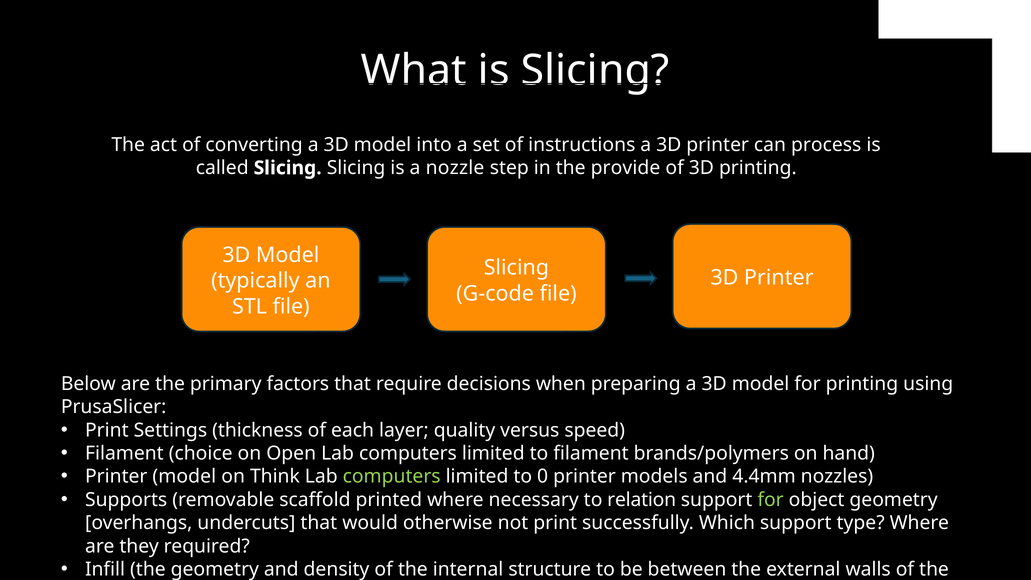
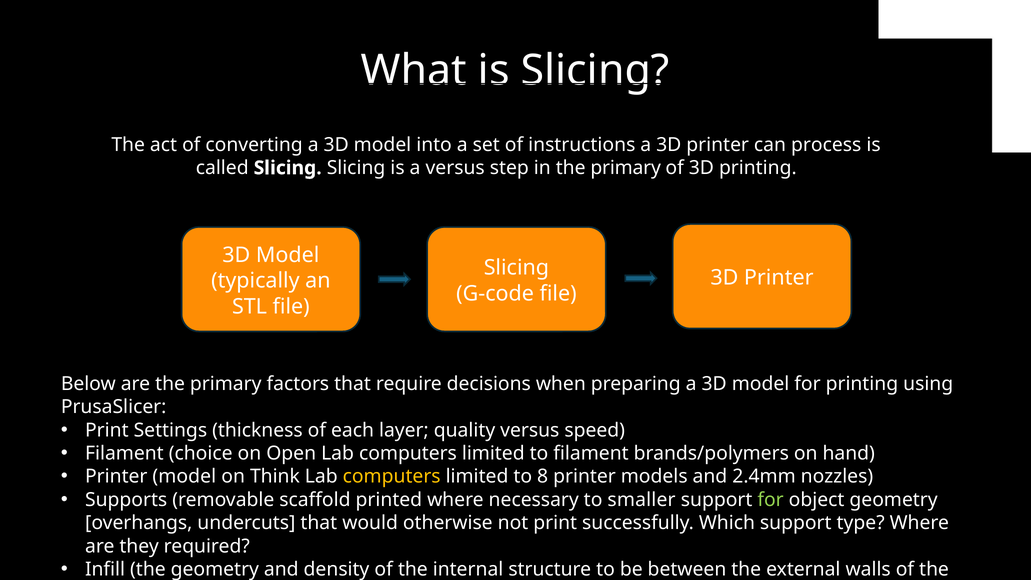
a nozzle: nozzle -> versus
in the provide: provide -> primary
computers at (392, 477) colour: light green -> yellow
0: 0 -> 8
4.4mm: 4.4mm -> 2.4mm
relation: relation -> smaller
